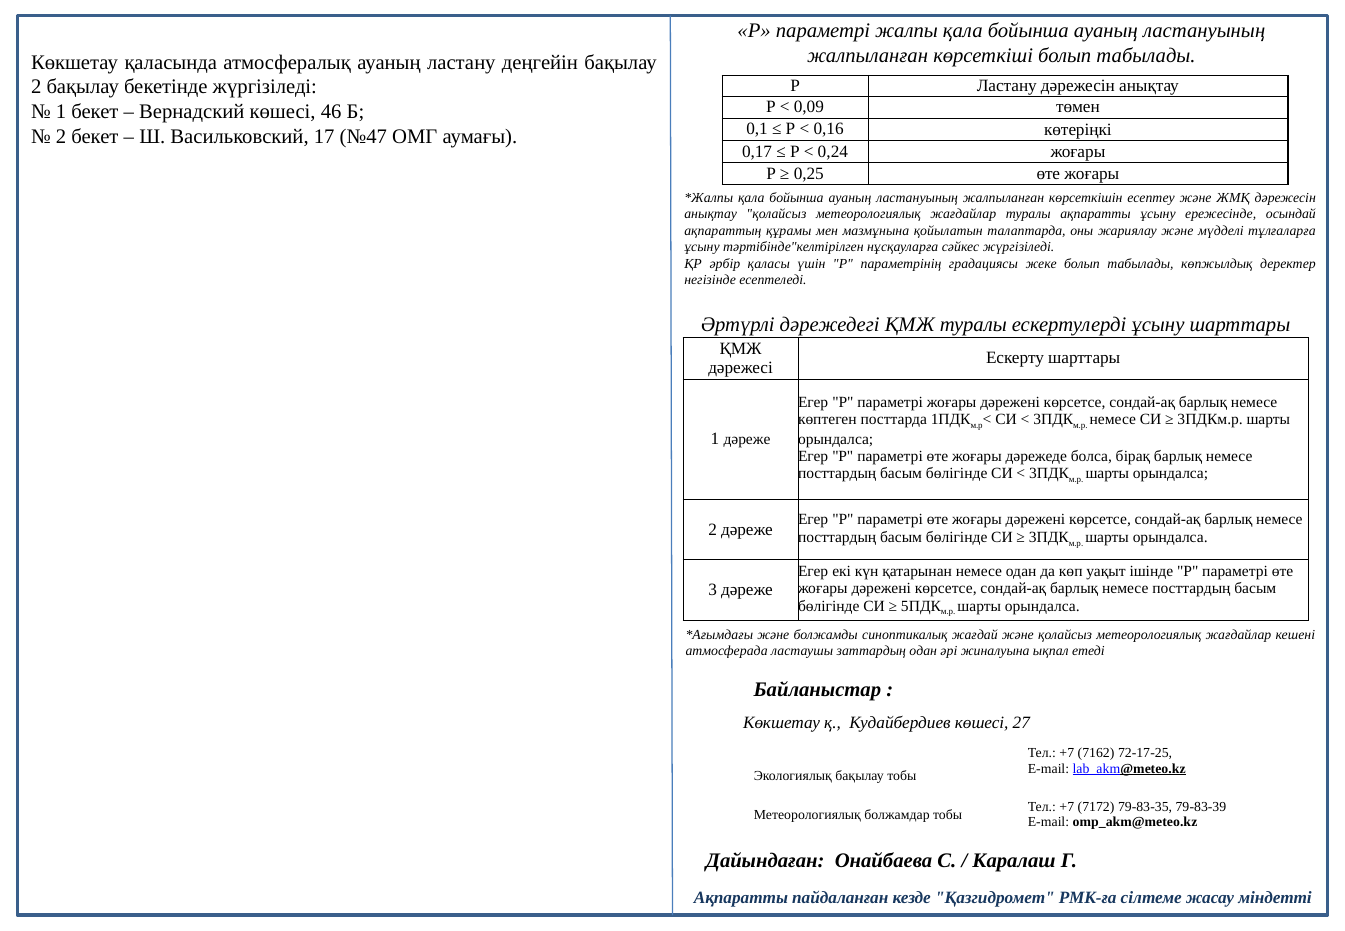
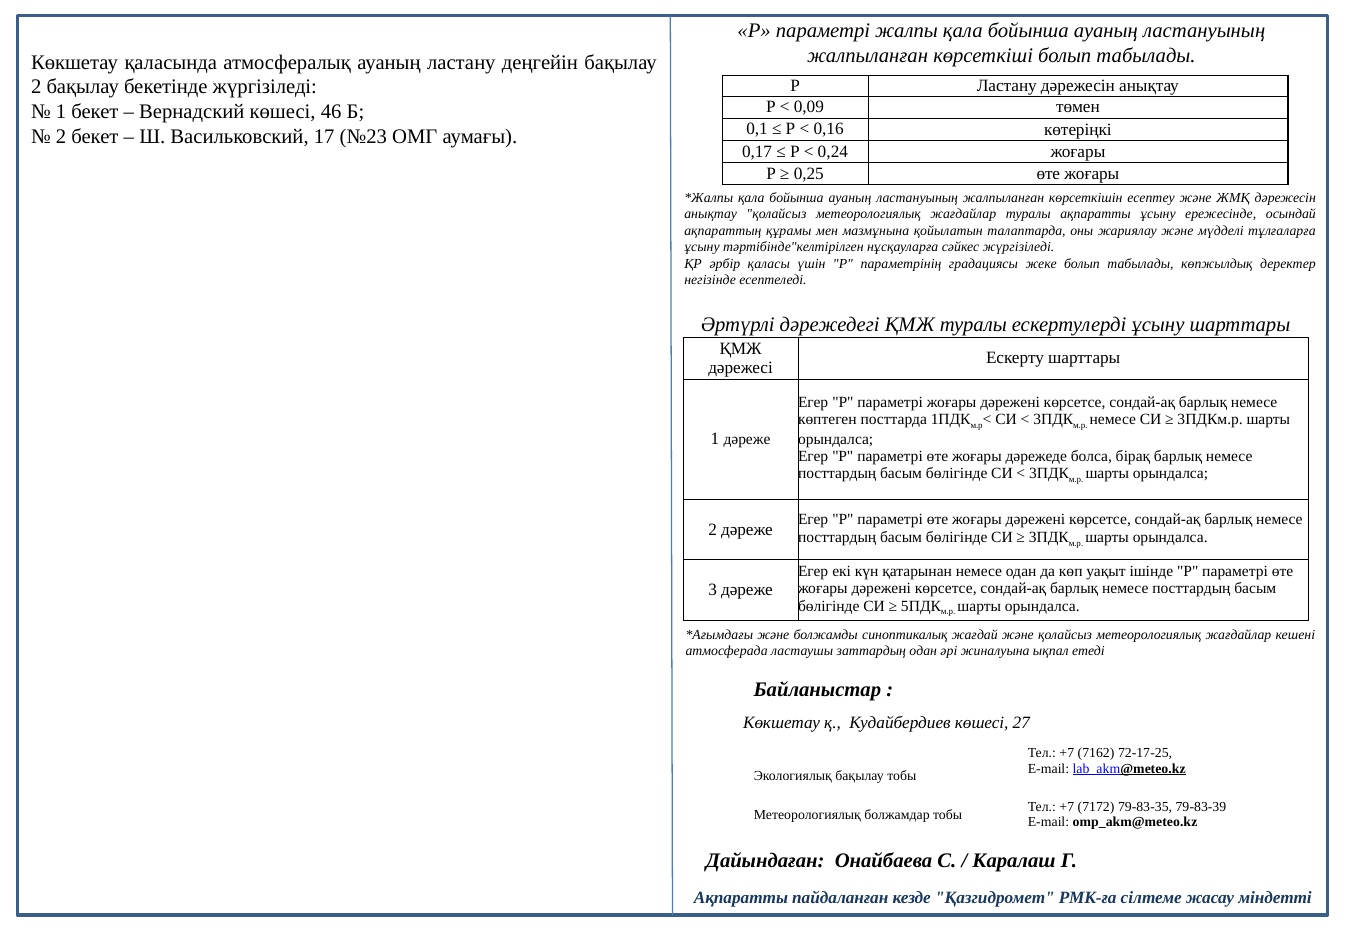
№47: №47 -> №23
